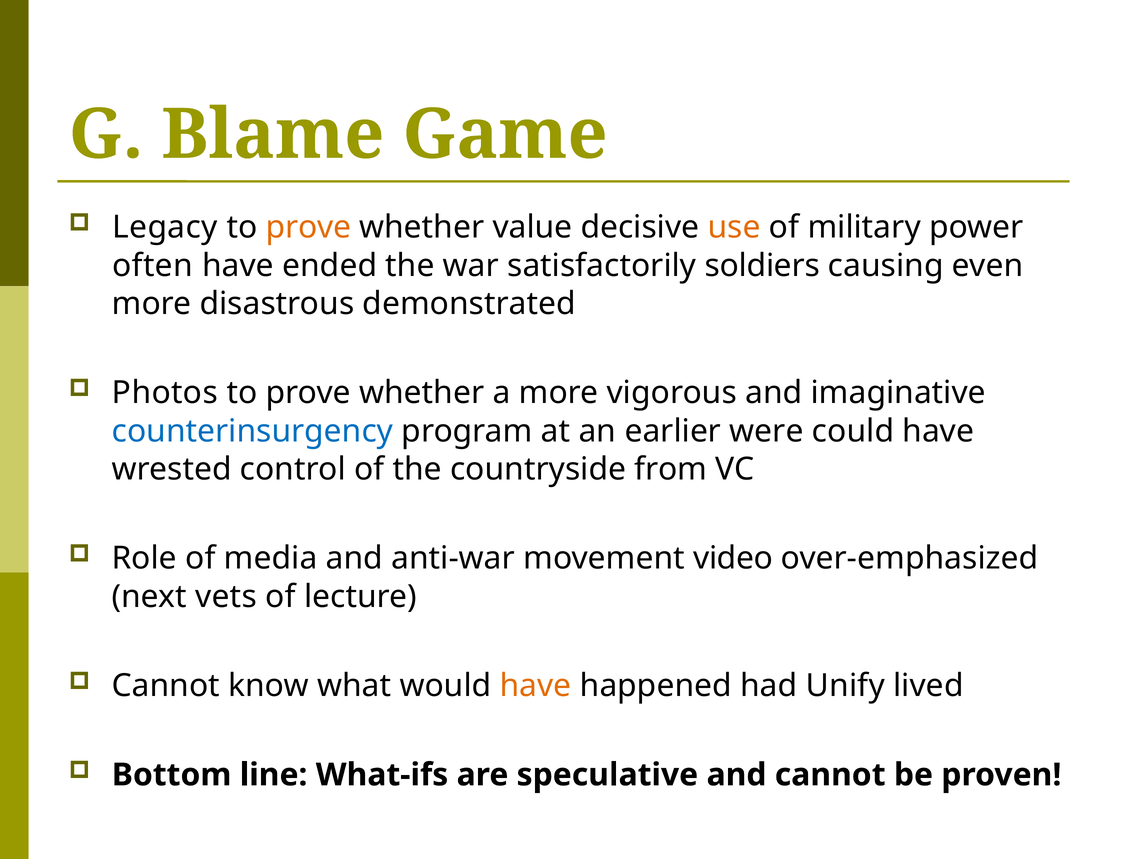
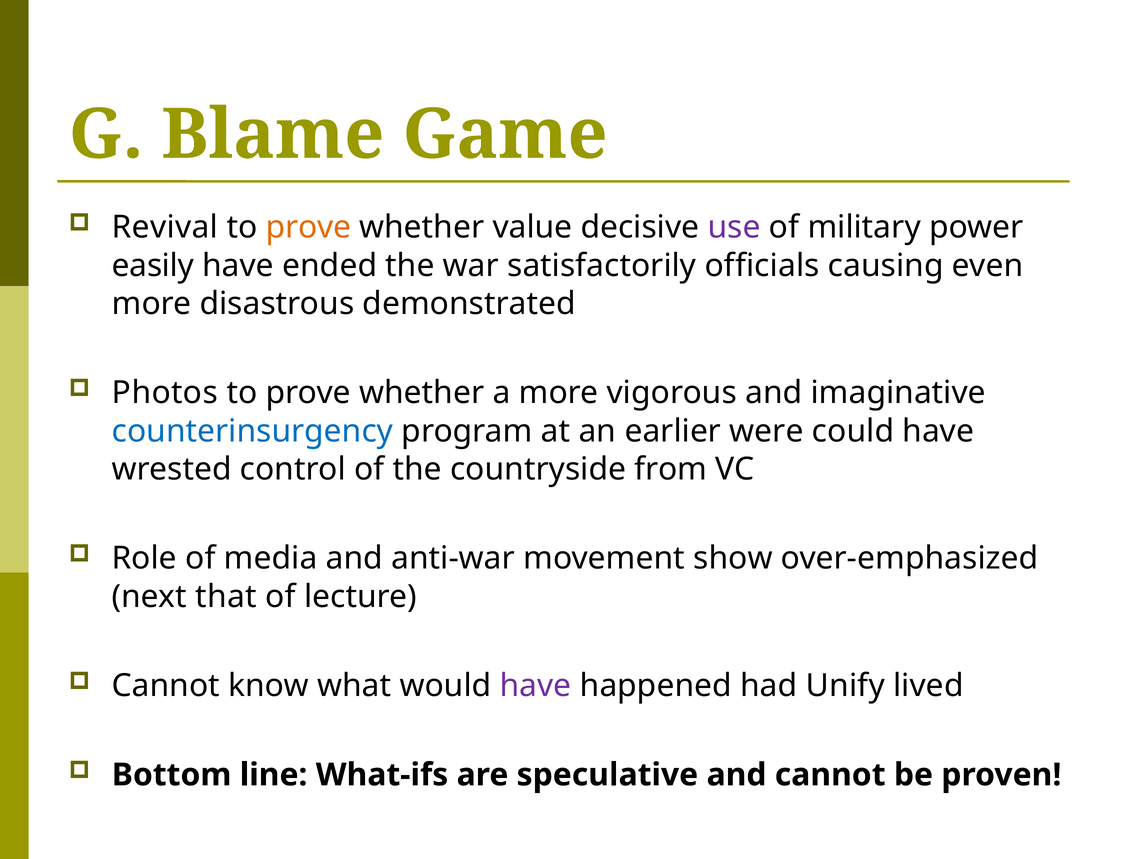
Legacy: Legacy -> Revival
use colour: orange -> purple
often: often -> easily
soldiers: soldiers -> officials
video: video -> show
vets: vets -> that
have at (536, 686) colour: orange -> purple
